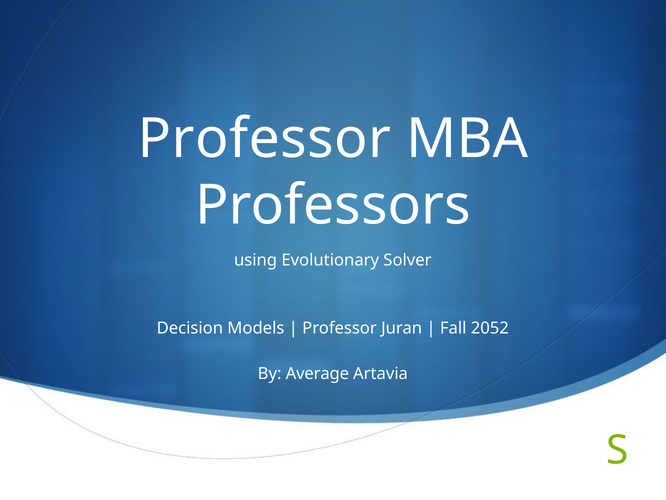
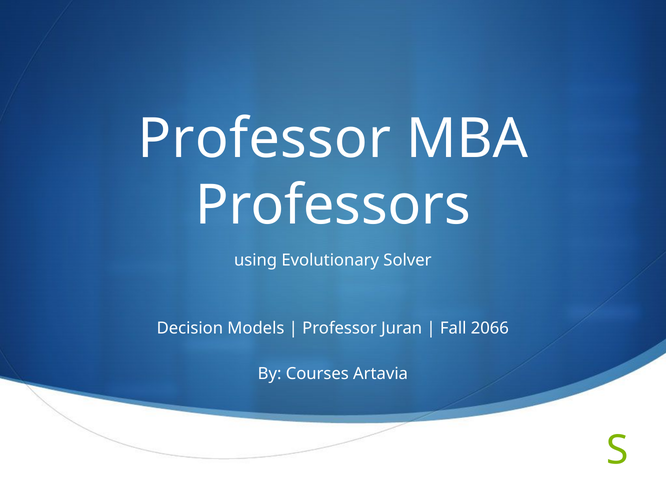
2052: 2052 -> 2066
Average: Average -> Courses
